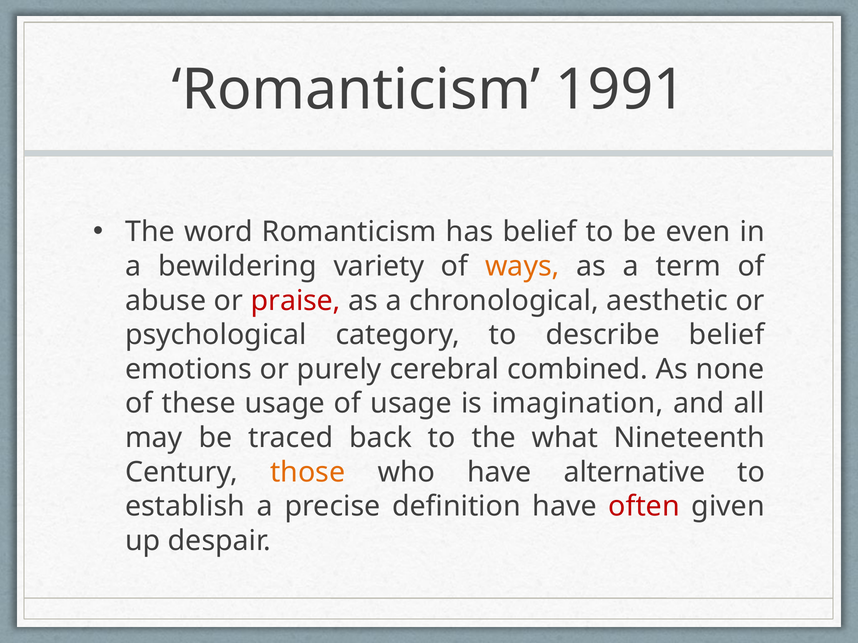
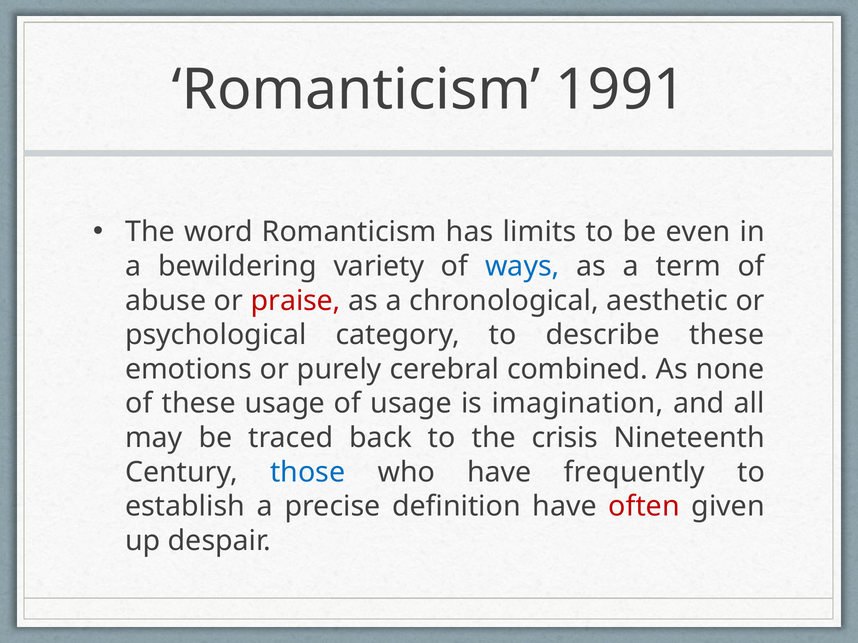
has belief: belief -> limits
ways colour: orange -> blue
describe belief: belief -> these
what: what -> crisis
those colour: orange -> blue
alternative: alternative -> frequently
